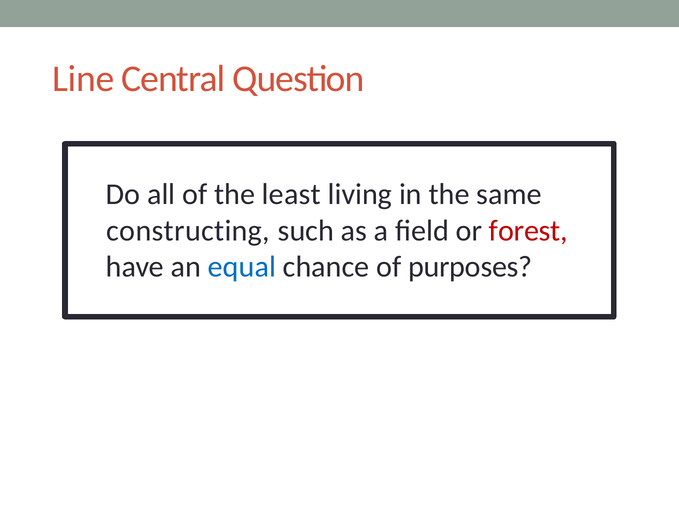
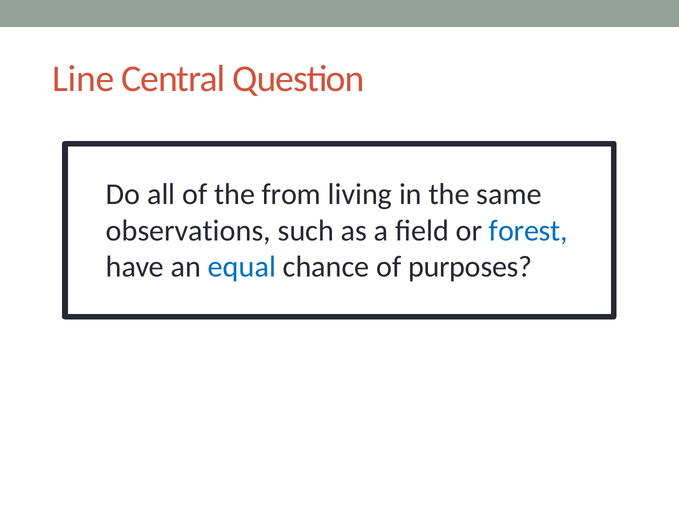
least: least -> from
constructing: constructing -> observations
forest colour: red -> blue
